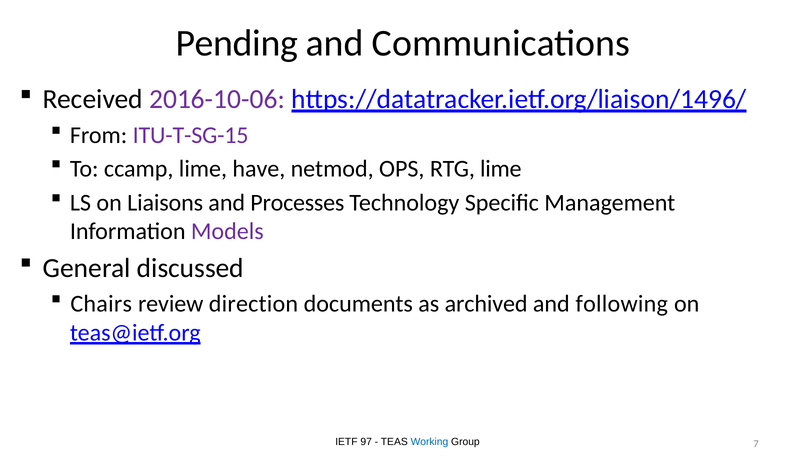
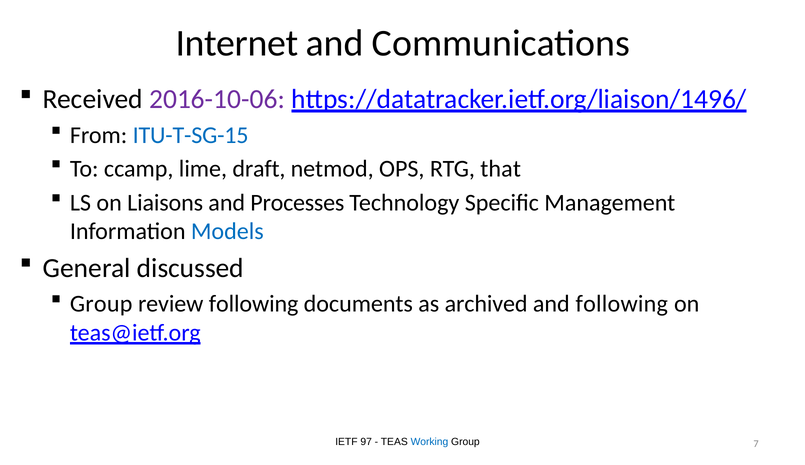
Pending: Pending -> Internet
ITU-T-SG-15 colour: purple -> blue
have: have -> draft
RTG lime: lime -> that
Models colour: purple -> blue
Chairs at (101, 303): Chairs -> Group
review direction: direction -> following
